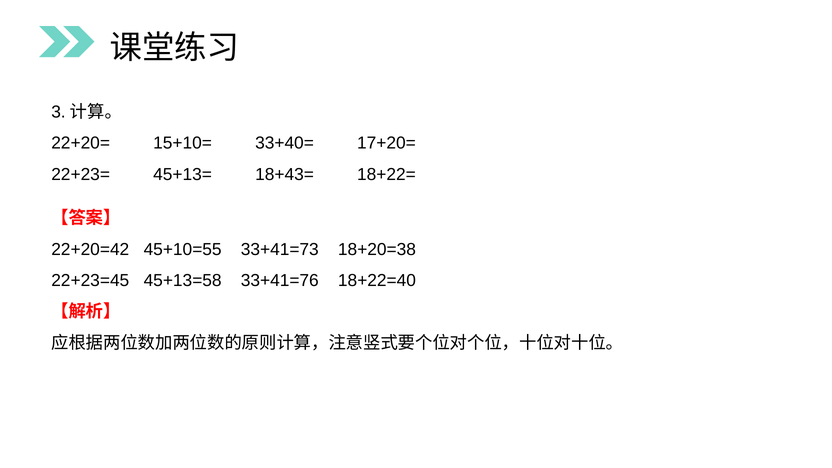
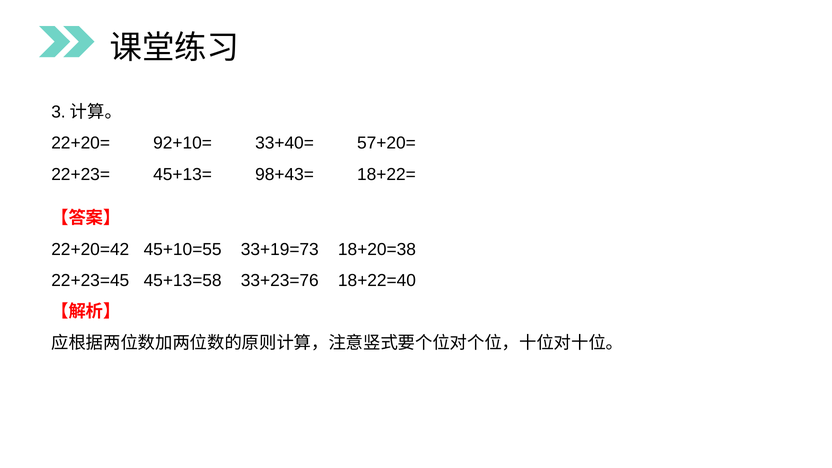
15+10=: 15+10= -> 92+10=
17+20=: 17+20= -> 57+20=
18+43=: 18+43= -> 98+43=
33+41=73: 33+41=73 -> 33+19=73
33+41=76: 33+41=76 -> 33+23=76
